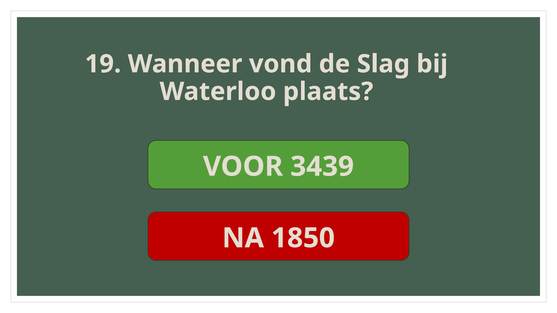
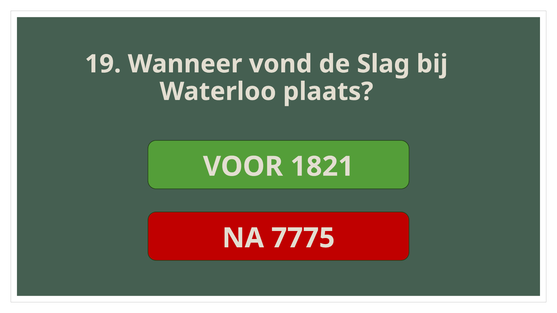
3439: 3439 -> 1821
1850: 1850 -> 7775
